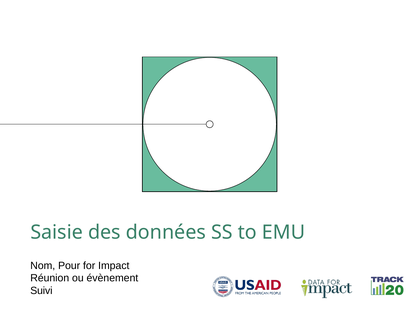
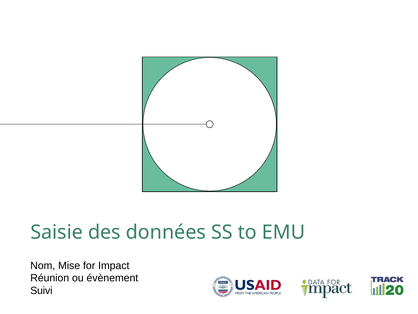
Pour: Pour -> Mise
